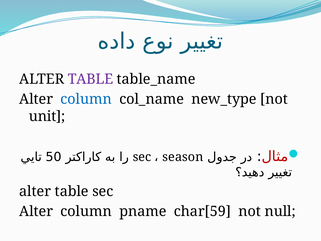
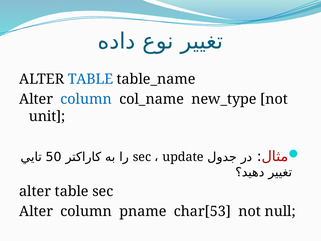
TABLE at (90, 79) colour: purple -> blue
season: season -> update
char[59: char[59 -> char[53
